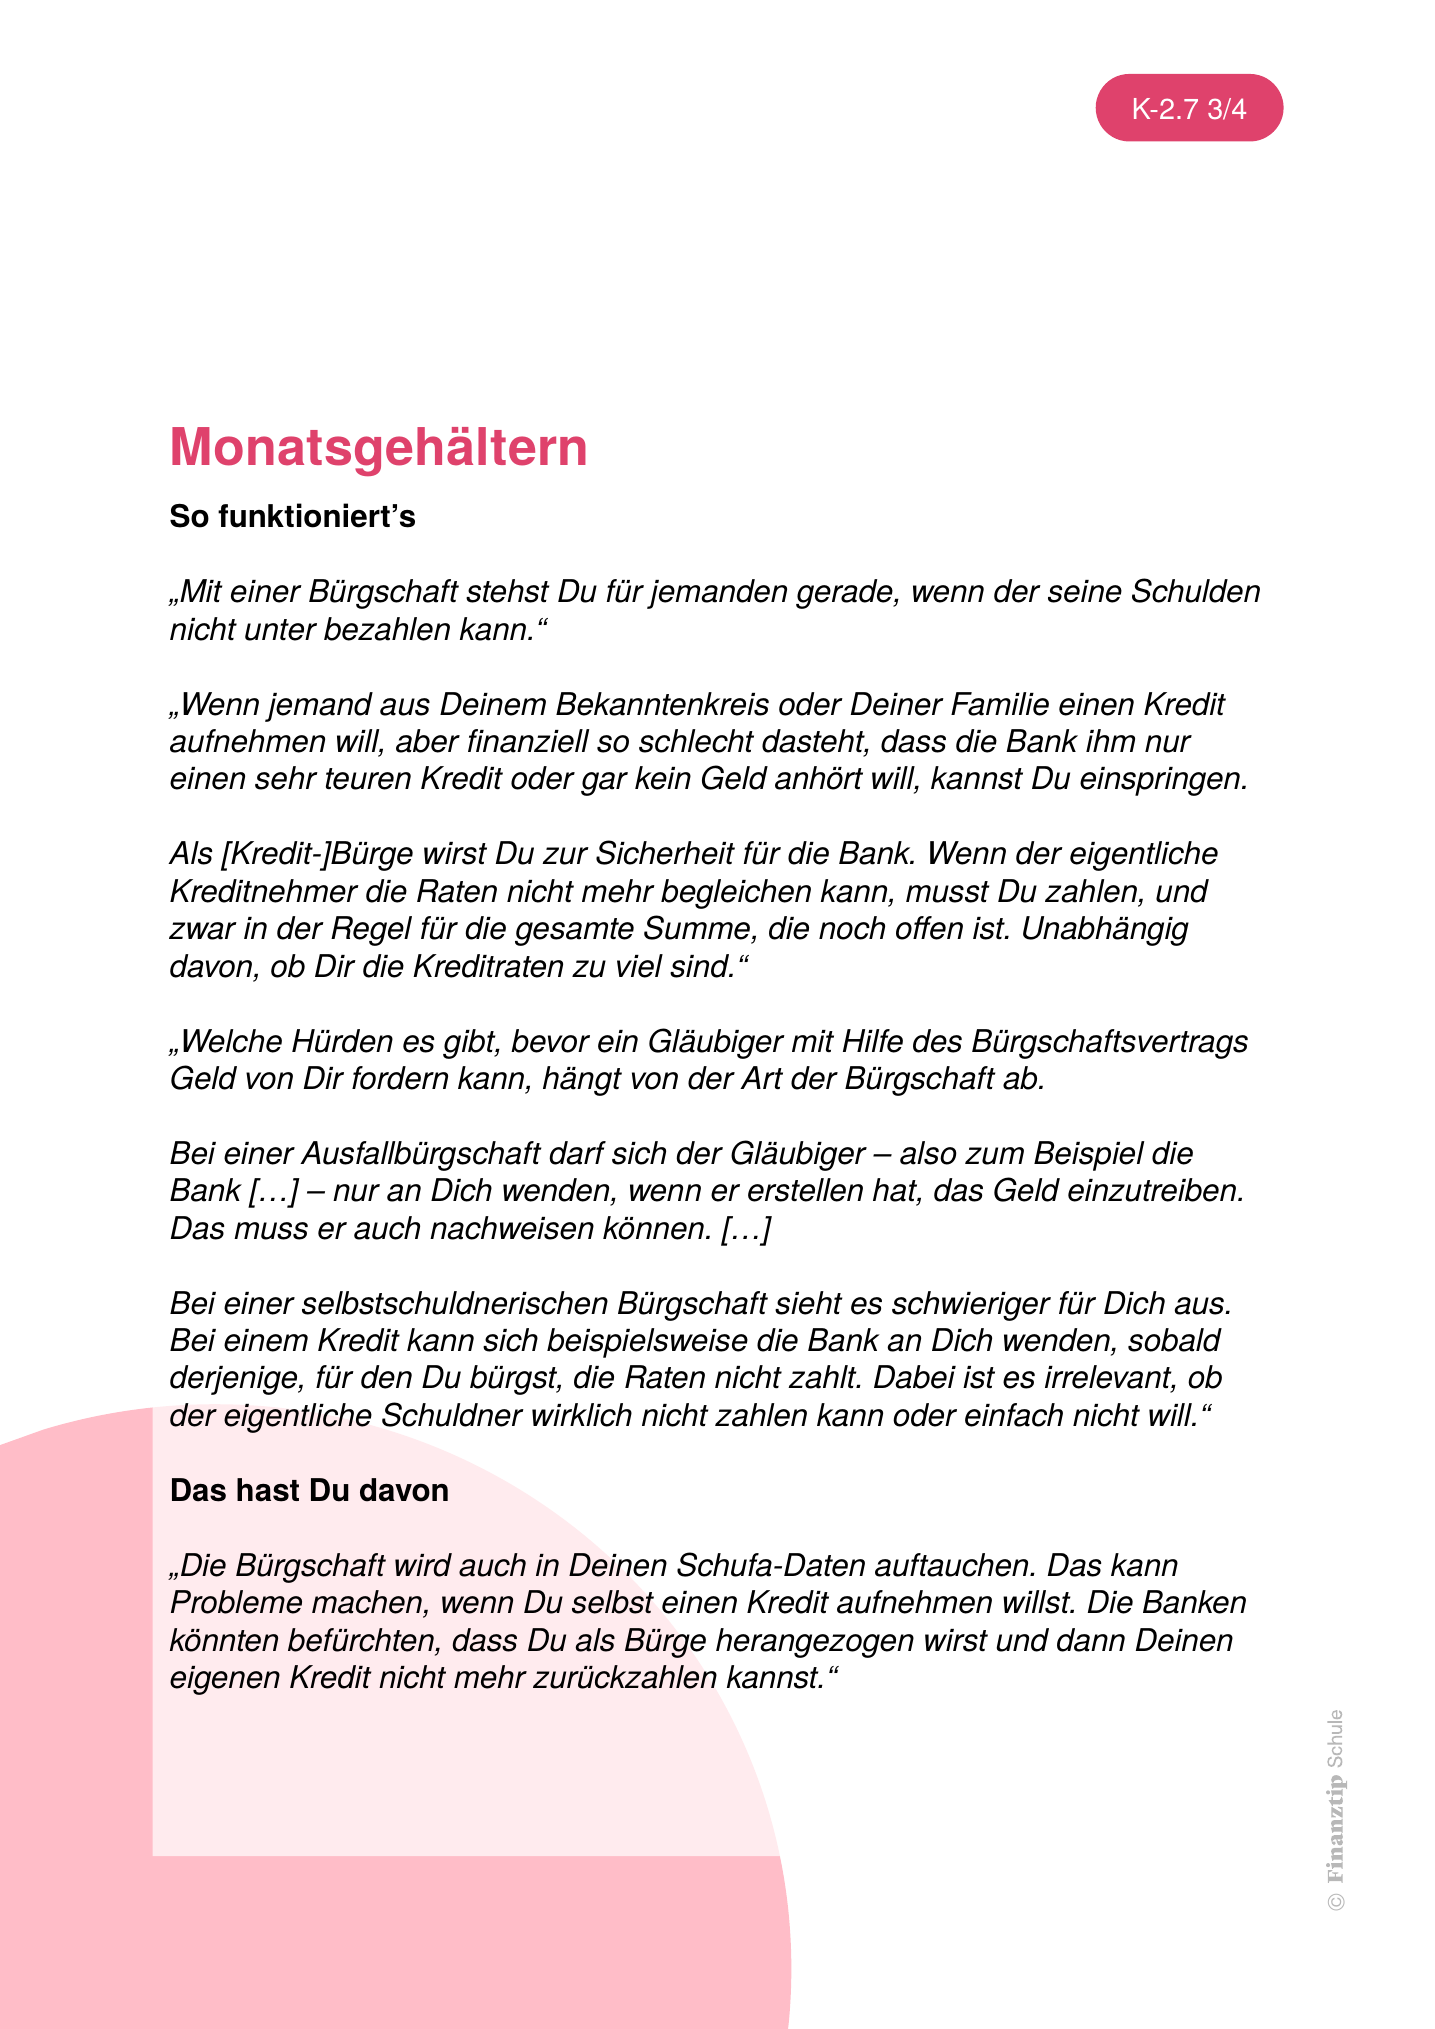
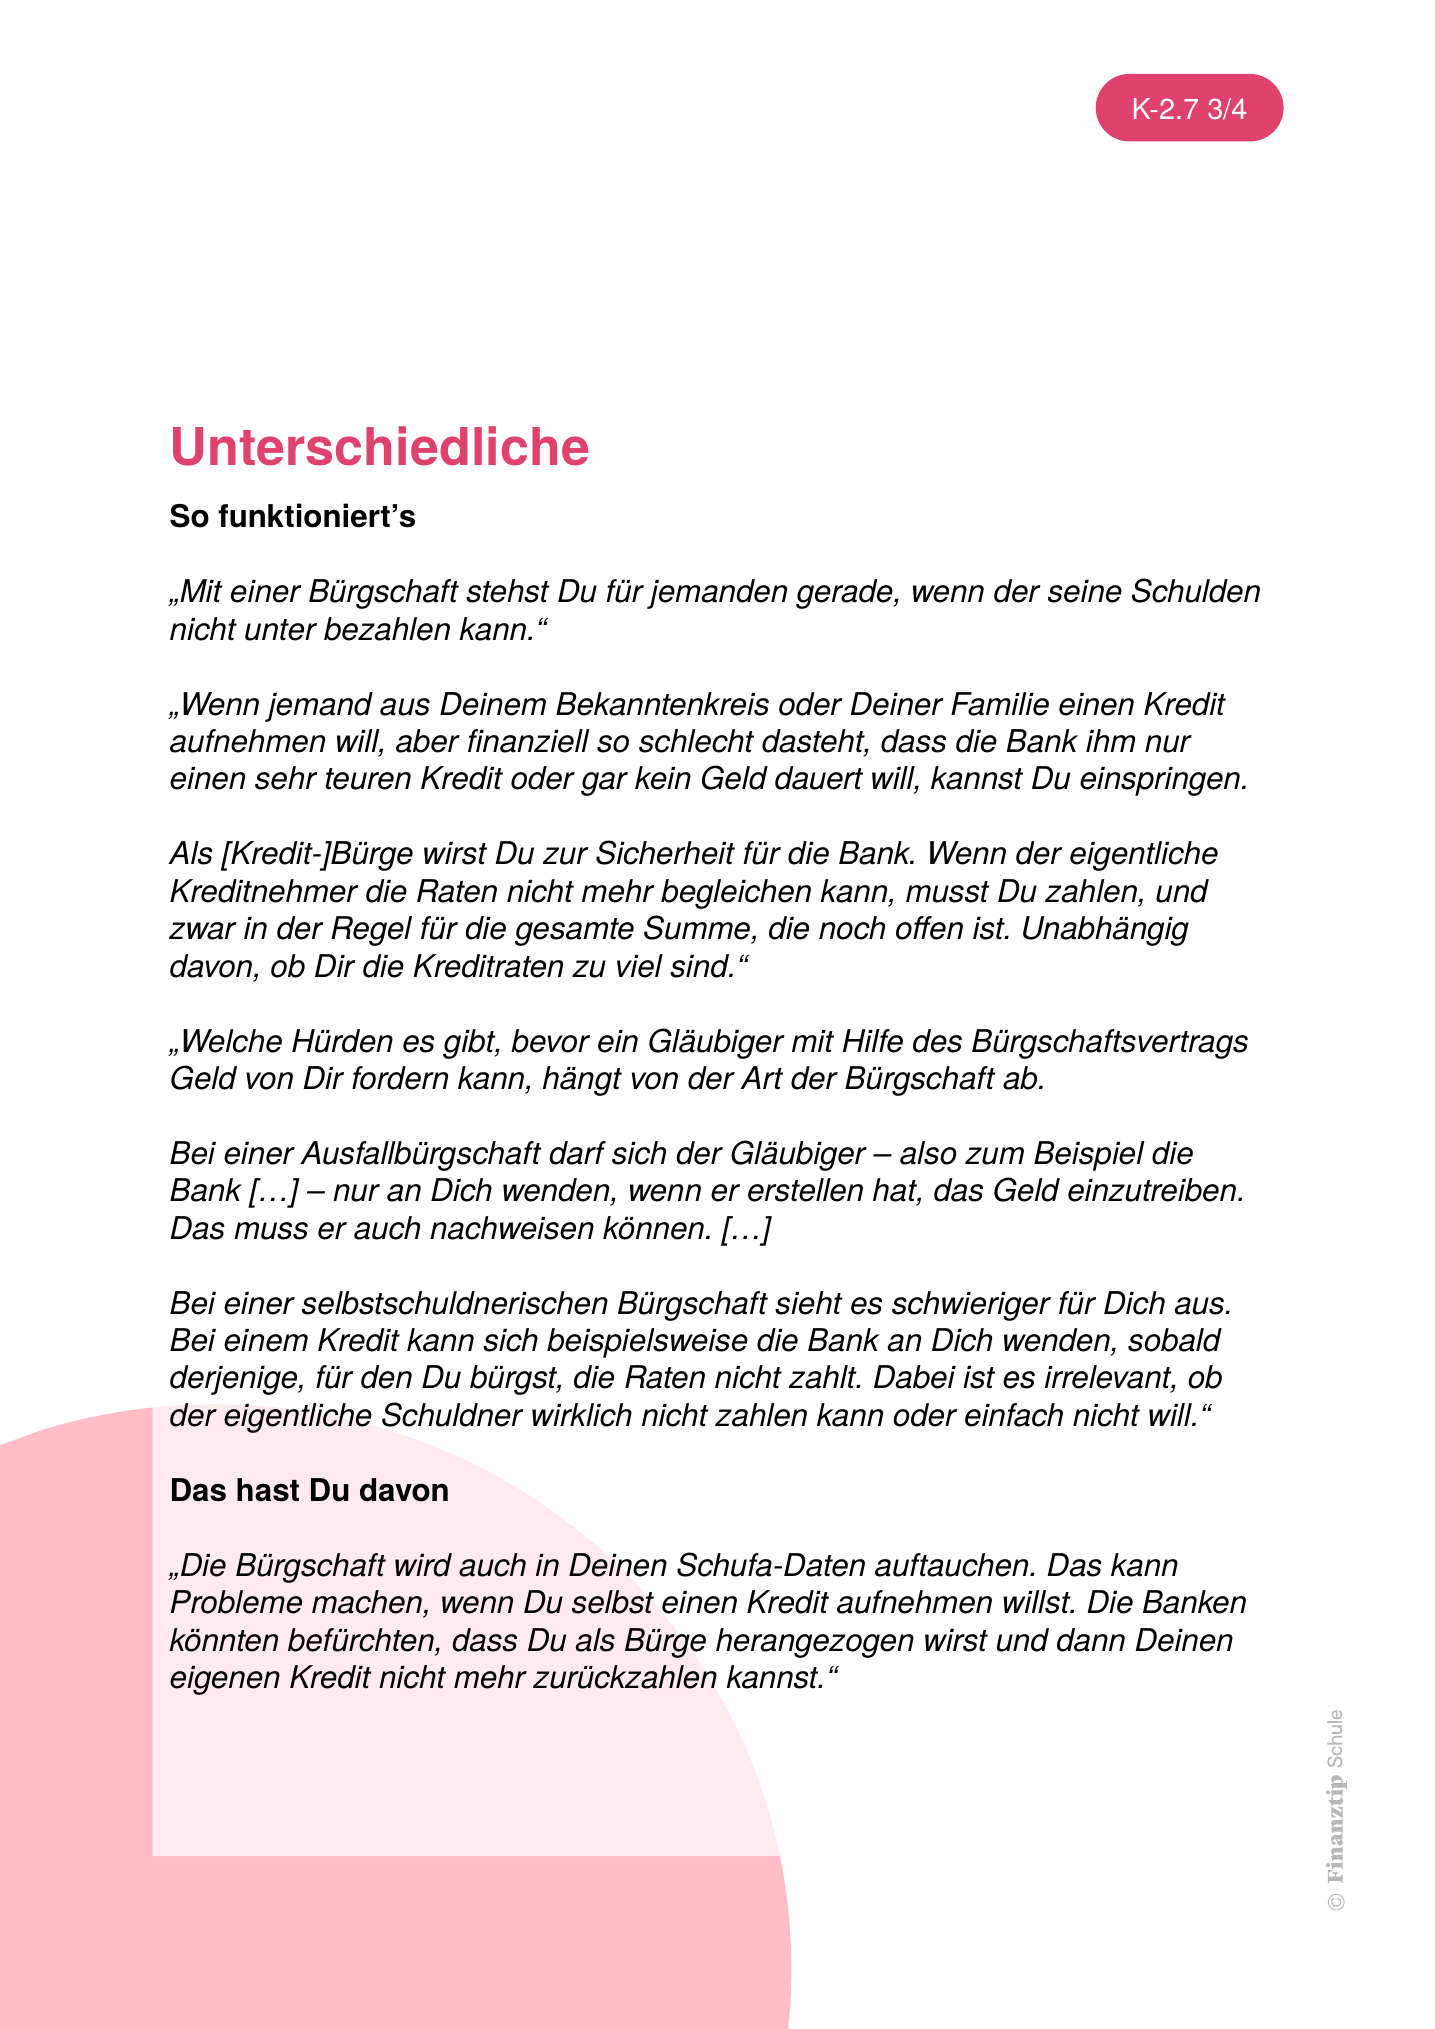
Monatsgehältern: Monatsgehältern -> Unterschiedliche
anhört: anhört -> dauert
